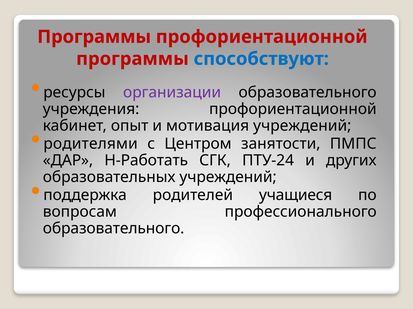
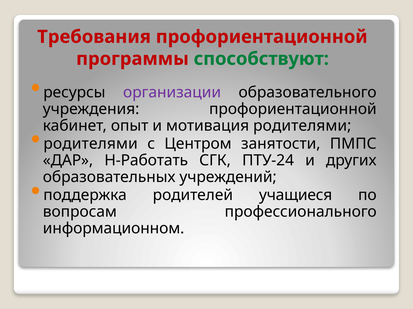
Программы at (94, 37): Программы -> Требования
способствуют colour: blue -> green
мотивация учреждений: учреждений -> родителями
образовательного at (114, 229): образовательного -> информационном
